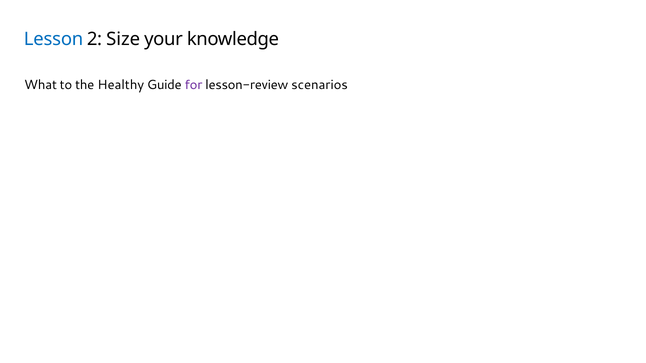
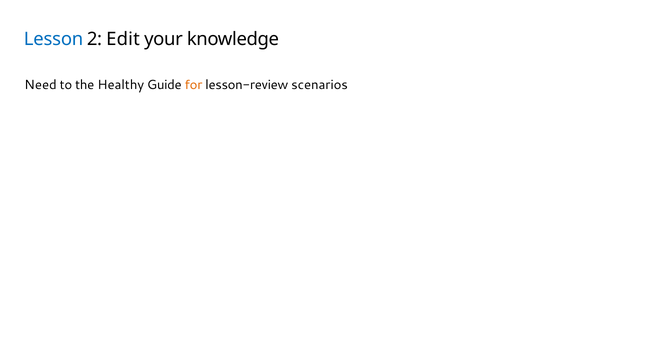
Size: Size -> Edit
What: What -> Need
for colour: purple -> orange
